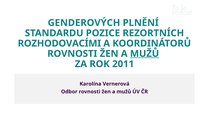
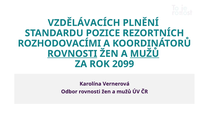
GENDEROVÝCH: GENDEROVÝCH -> VZDĚLÁVACÍCH
ROVNOSTI at (72, 54) underline: none -> present
2011: 2011 -> 2099
